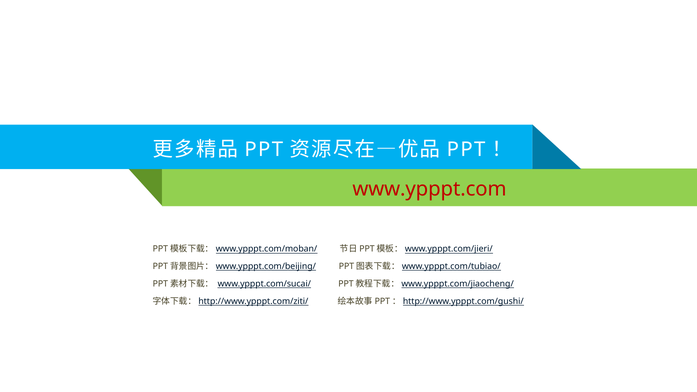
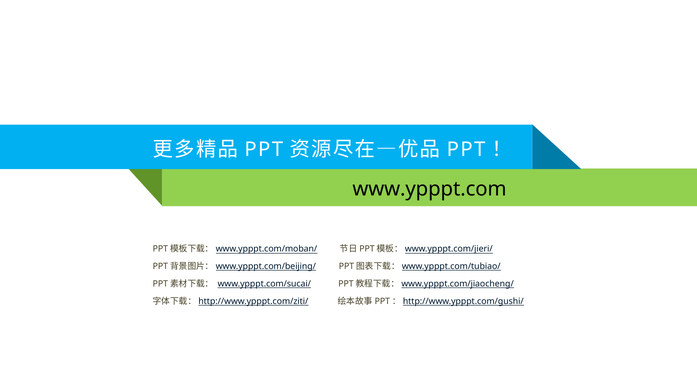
www.ypppt.com colour: red -> black
